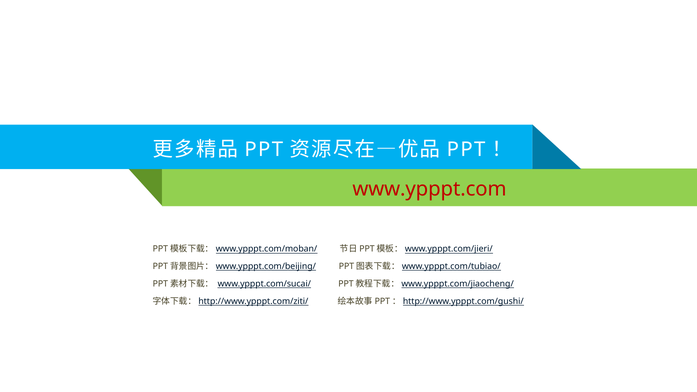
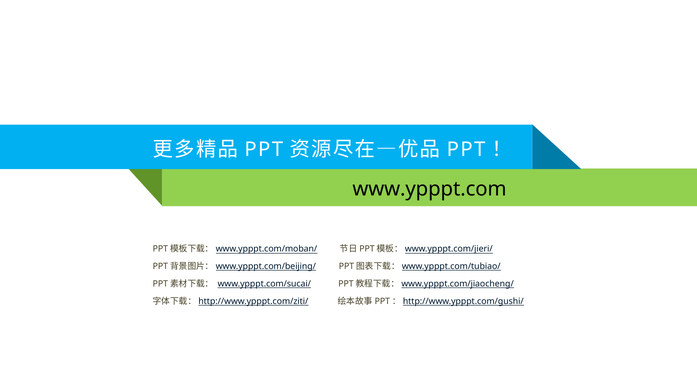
www.ypppt.com colour: red -> black
